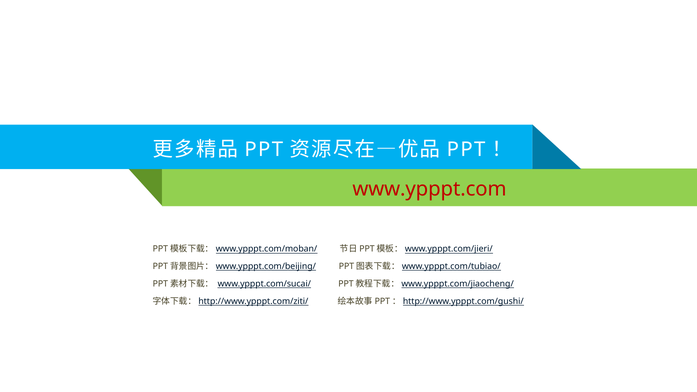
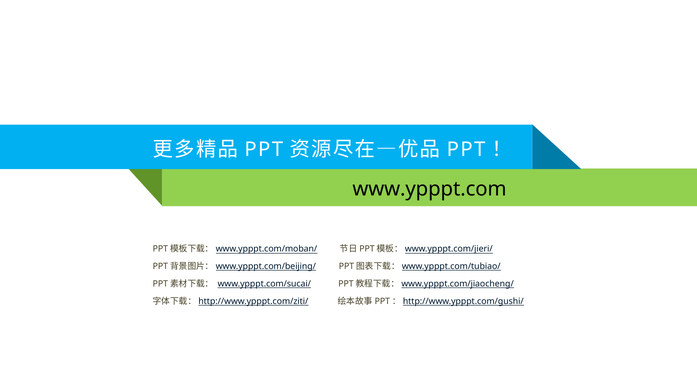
www.ypppt.com colour: red -> black
